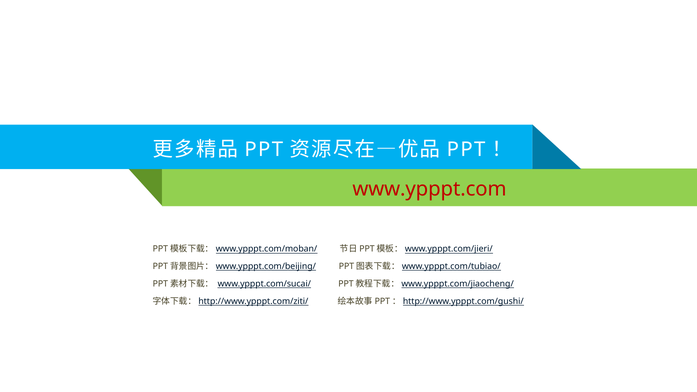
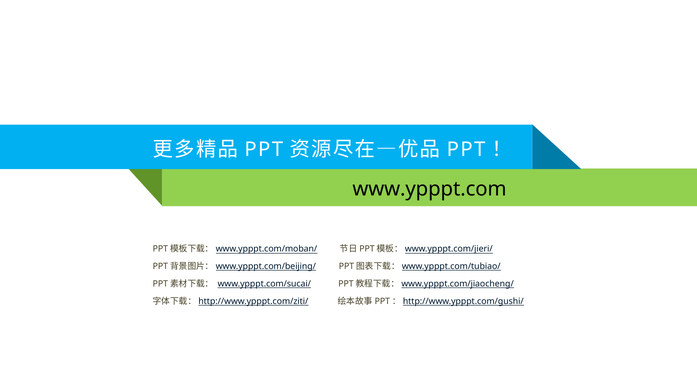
www.ypppt.com colour: red -> black
